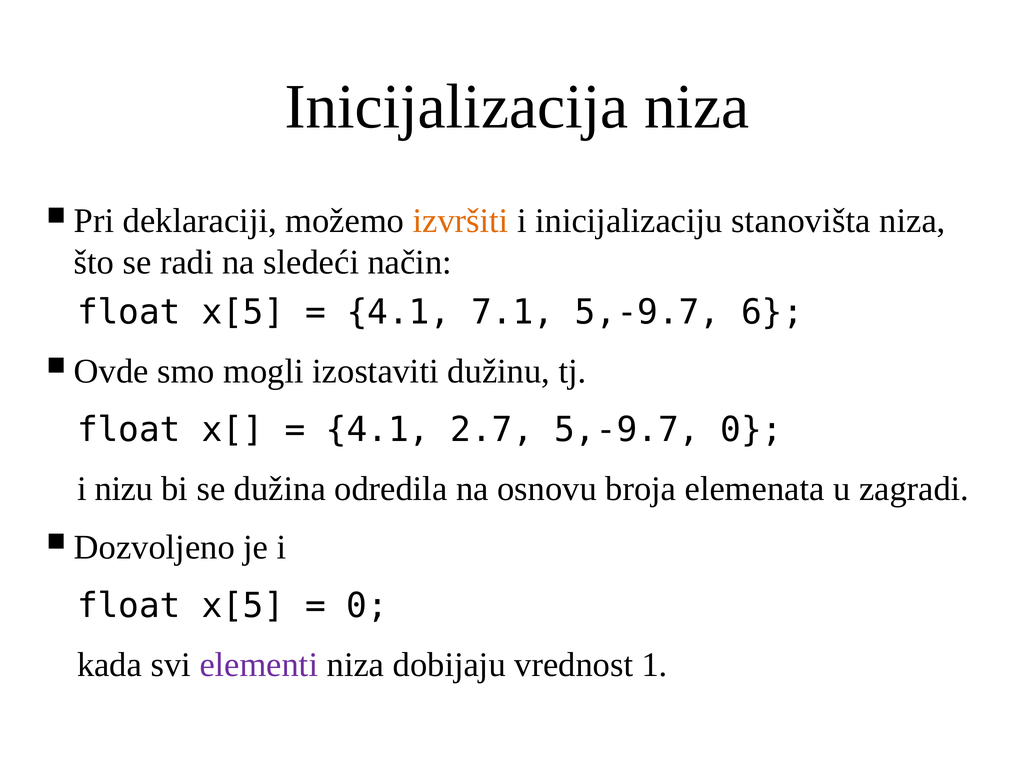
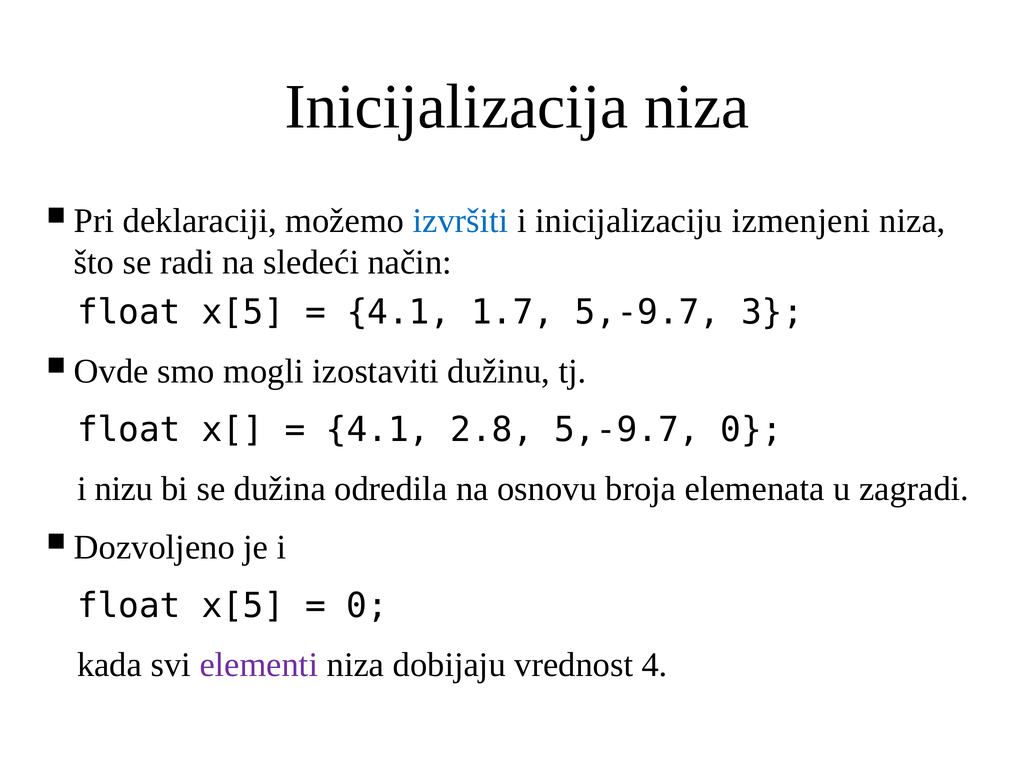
izvršiti colour: orange -> blue
stanovišta: stanovišta -> izmenjeni
7.1: 7.1 -> 1.7
6: 6 -> 3
2.7: 2.7 -> 2.8
1: 1 -> 4
